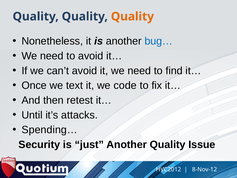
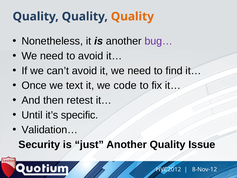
bug… colour: blue -> purple
attacks: attacks -> specific
Spending…: Spending… -> Validation…
